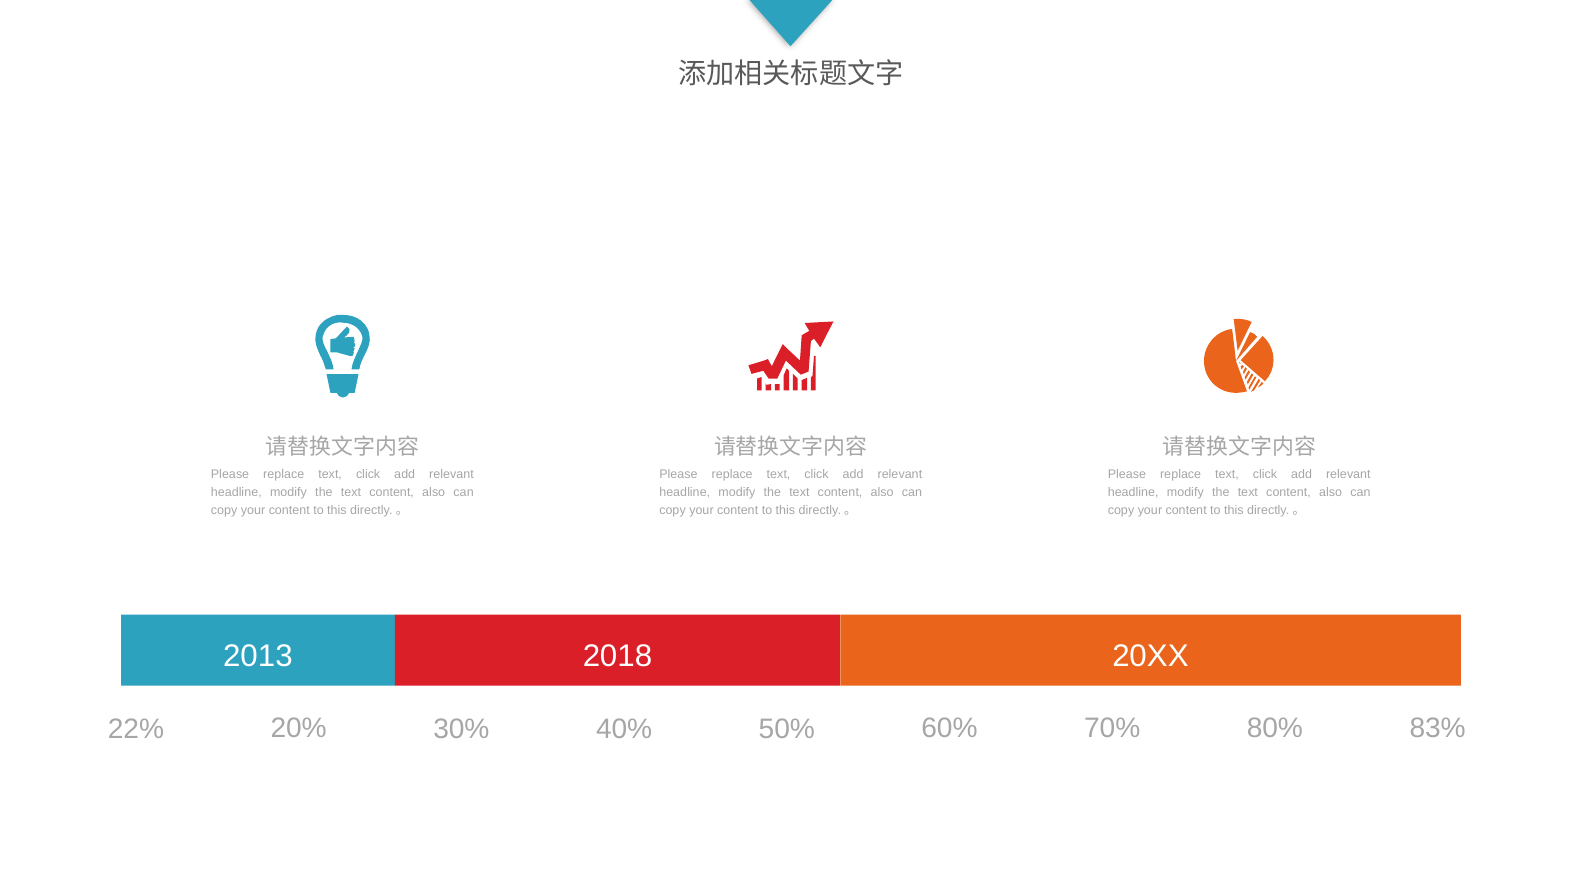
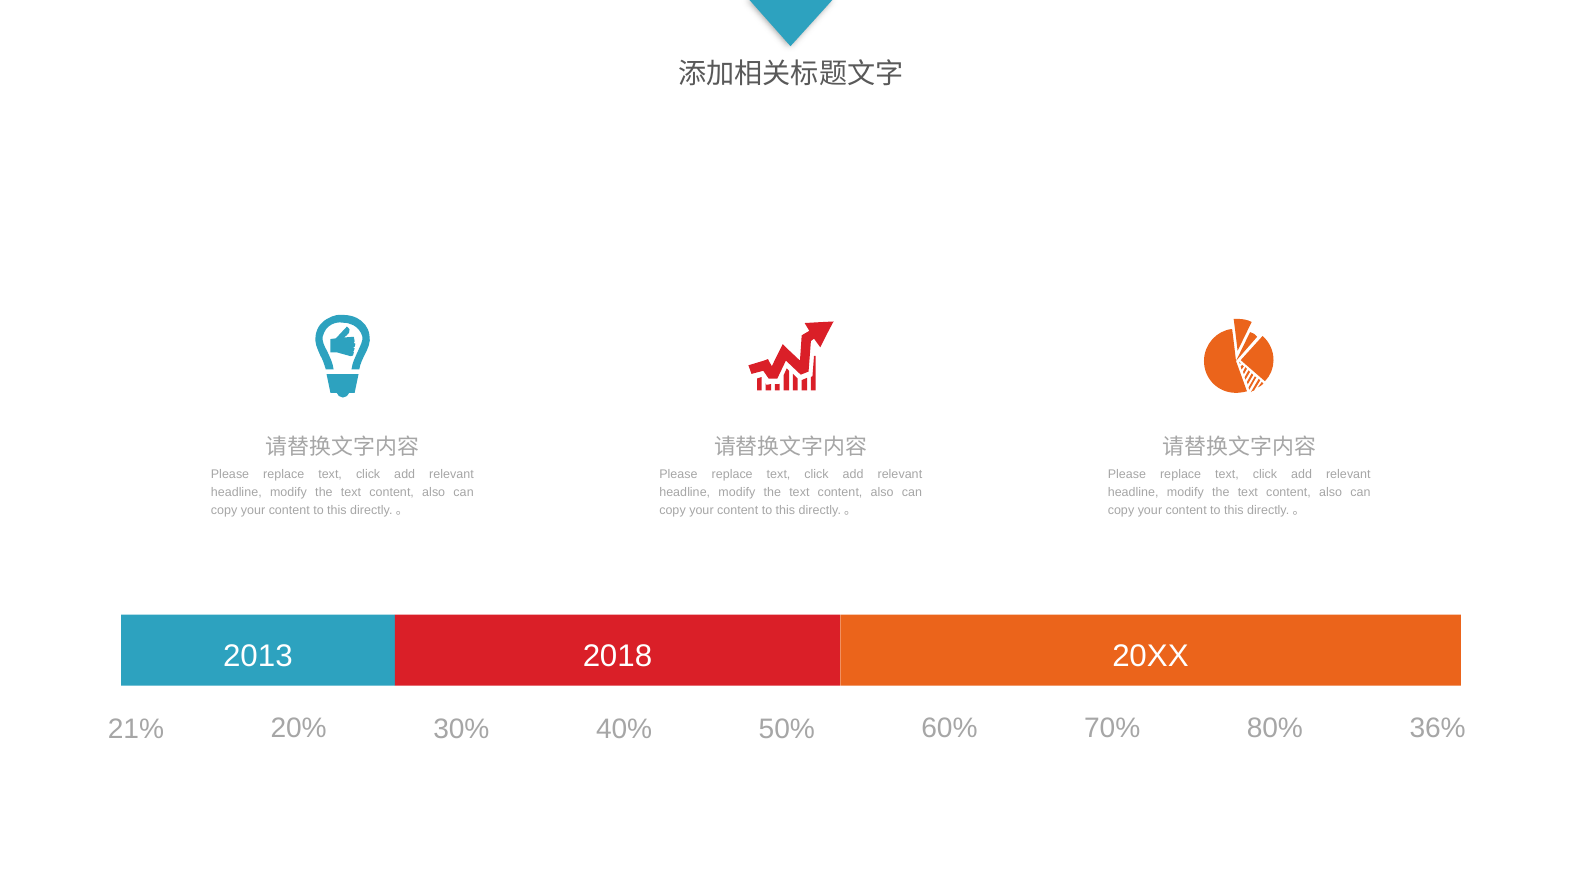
22%: 22% -> 21%
83%: 83% -> 36%
